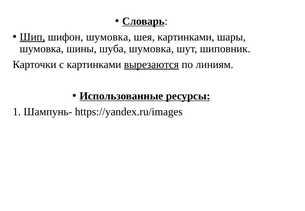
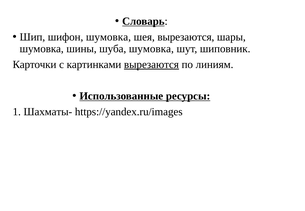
Шип underline: present -> none
шея картинками: картинками -> вырезаются
Шампунь-: Шампунь- -> Шахматы-
